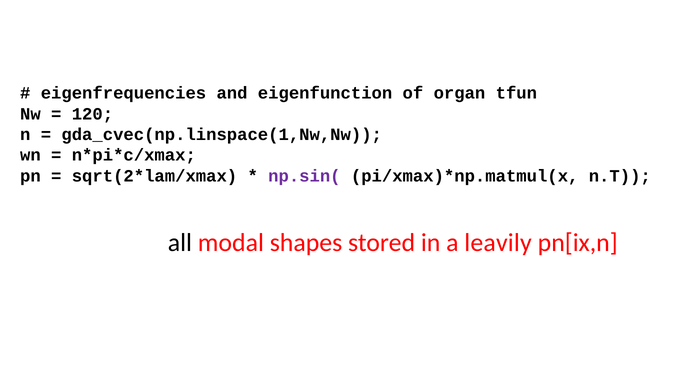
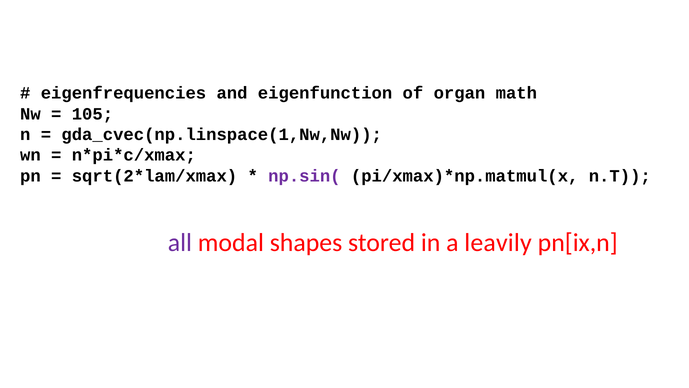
tfun: tfun -> math
120: 120 -> 105
all colour: black -> purple
